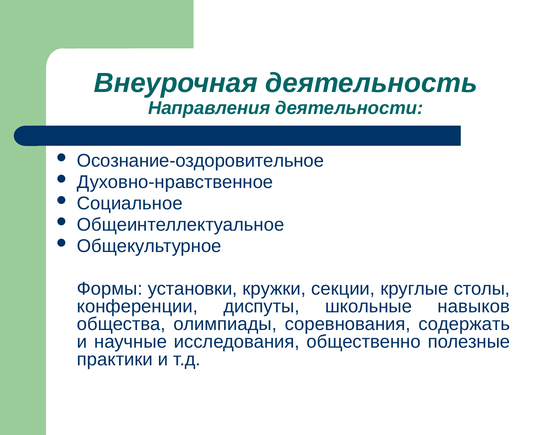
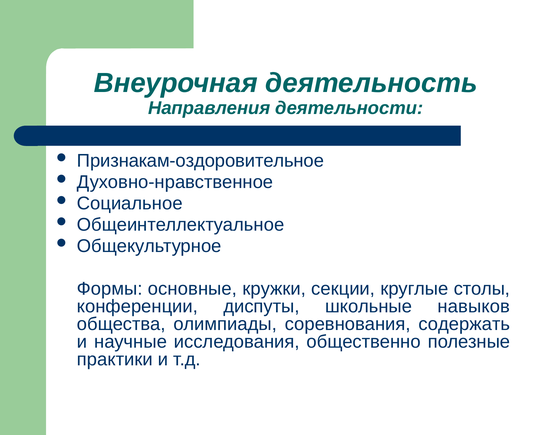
Осознание-оздоровительное: Осознание-оздоровительное -> Признакам-оздоровительное
установки: установки -> основные
